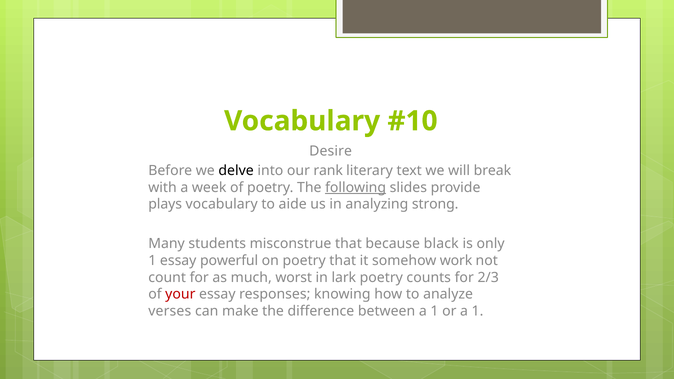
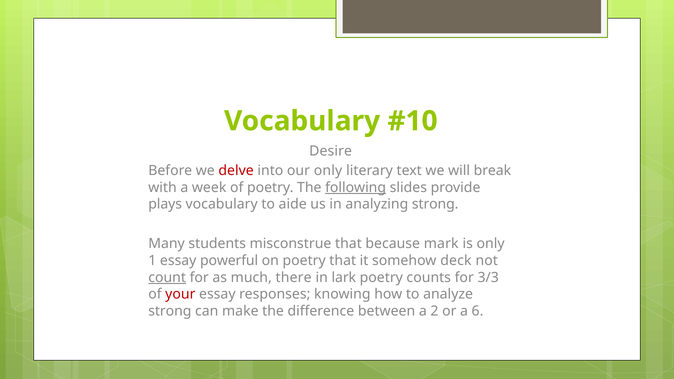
delve colour: black -> red
our rank: rank -> only
black: black -> mark
work: work -> deck
count underline: none -> present
worst: worst -> there
2/3: 2/3 -> 3/3
verses at (170, 311): verses -> strong
between a 1: 1 -> 2
or a 1: 1 -> 6
